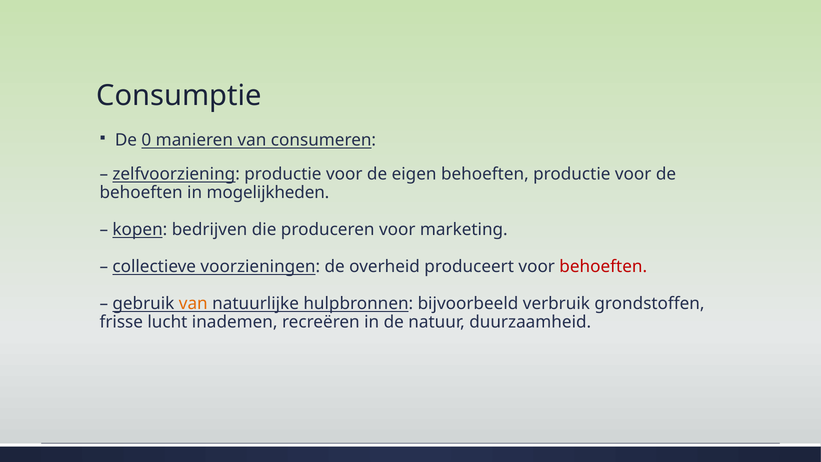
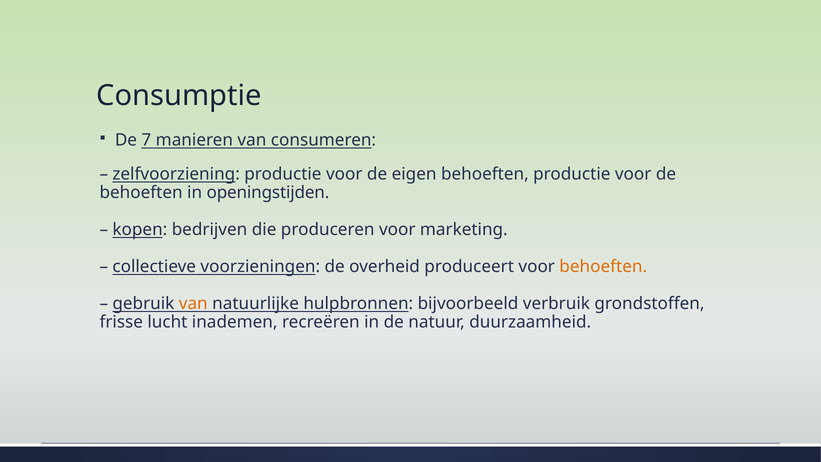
0: 0 -> 7
mogelijkheden: mogelijkheden -> openingstijden
behoeften at (603, 267) colour: red -> orange
